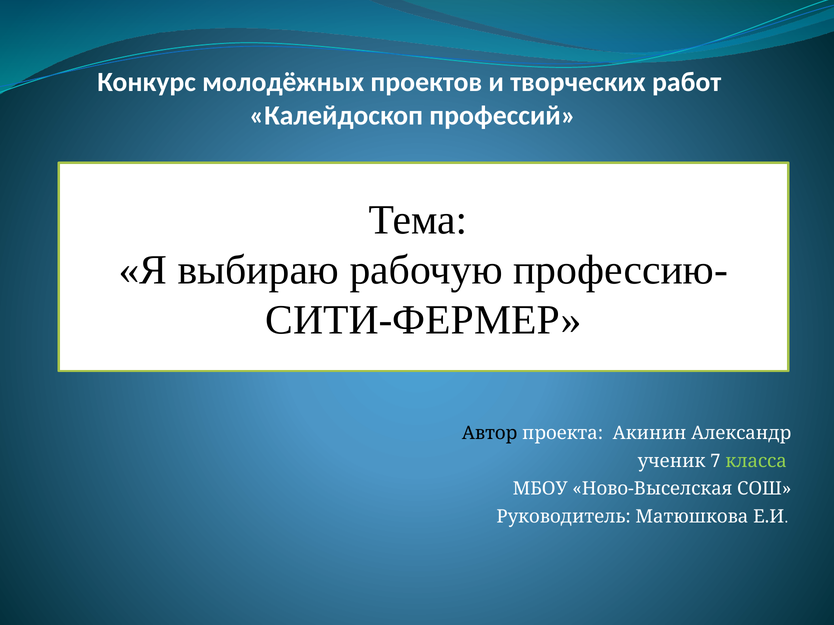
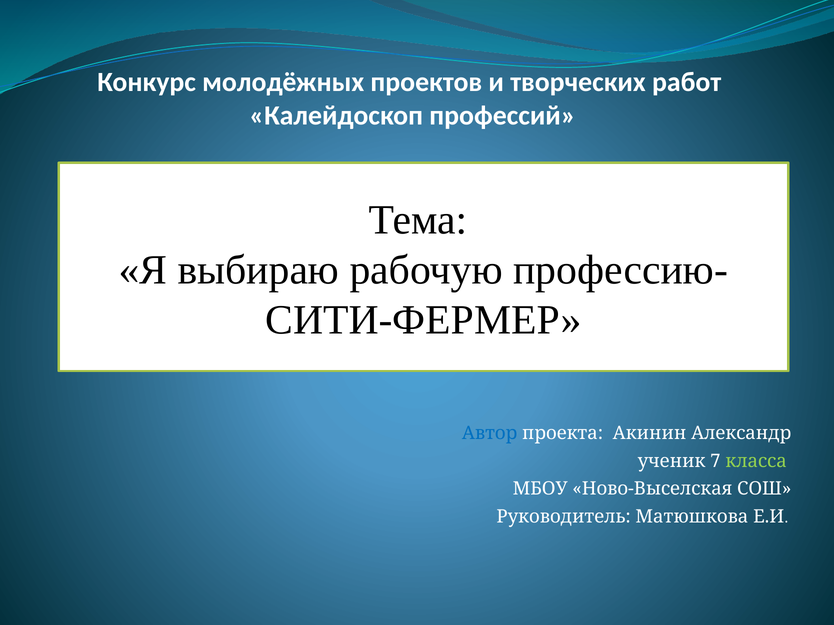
Автор colour: black -> blue
